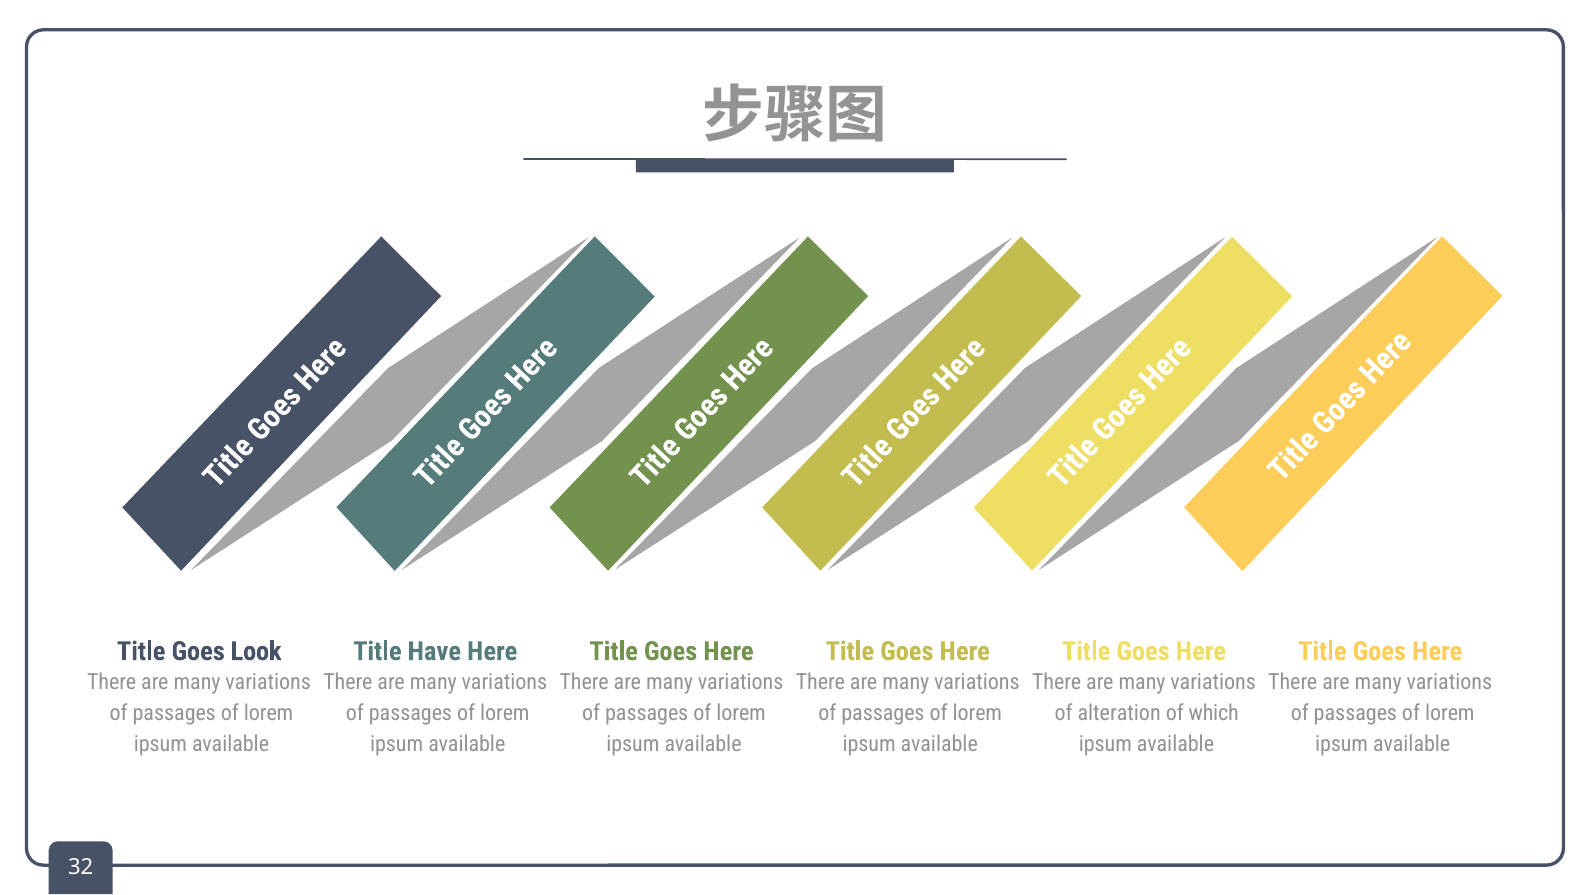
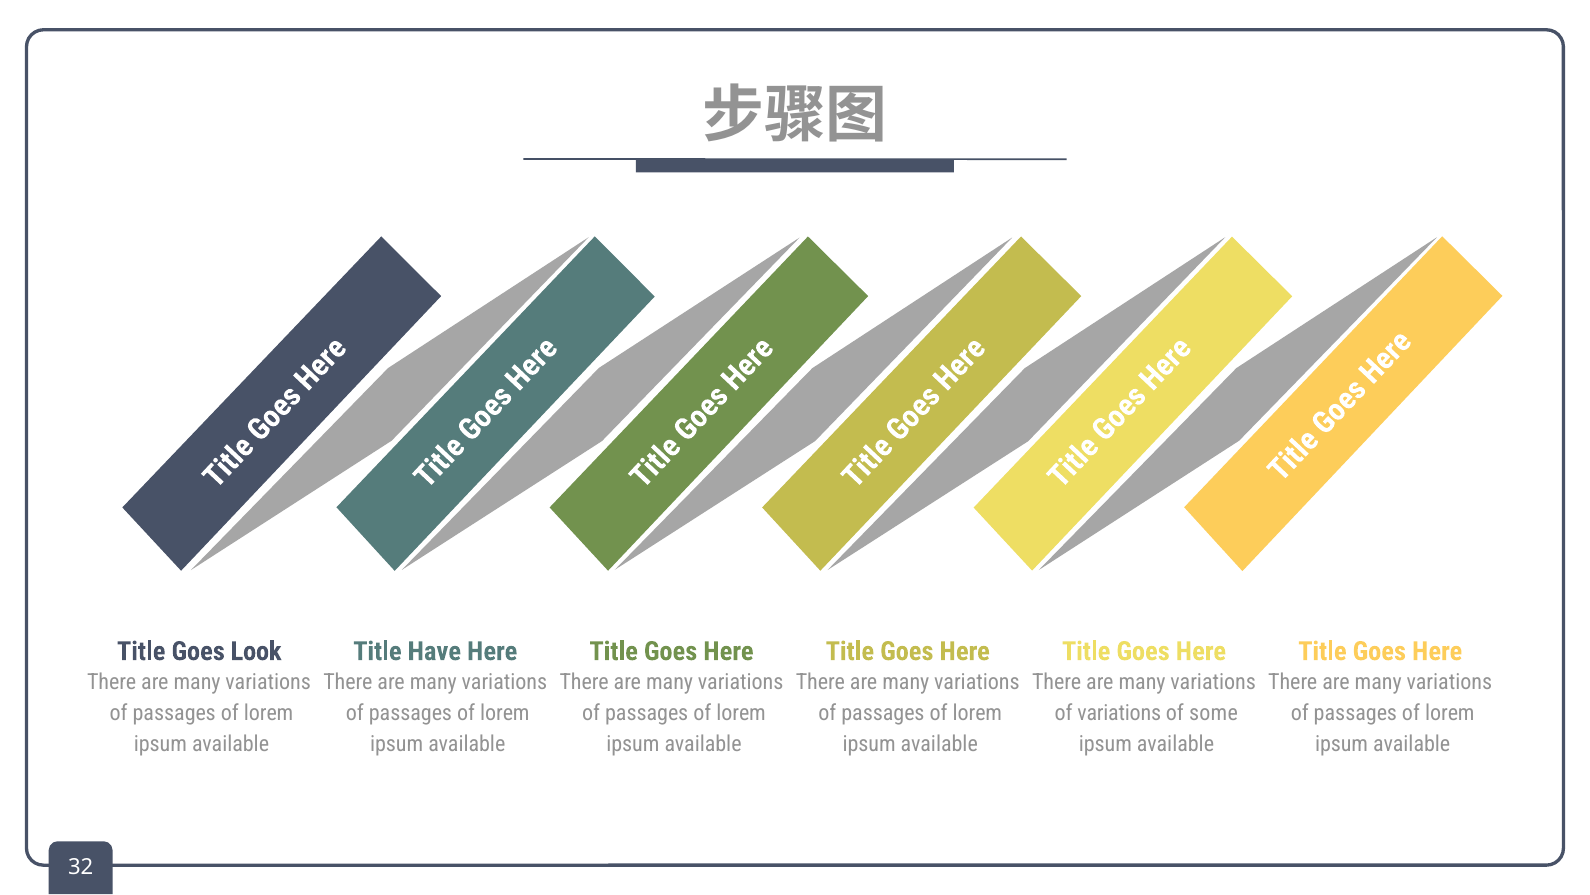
of alteration: alteration -> variations
which: which -> some
